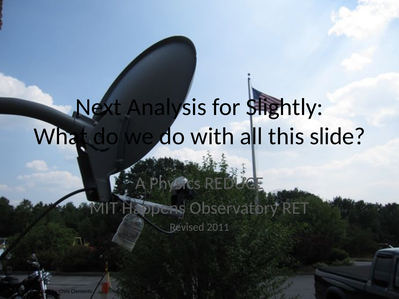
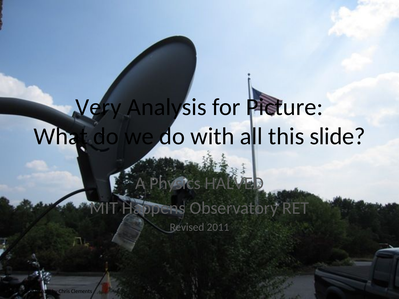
Next: Next -> Very
for Slightly: Slightly -> Picture
REDUCE: REDUCE -> HALVED
